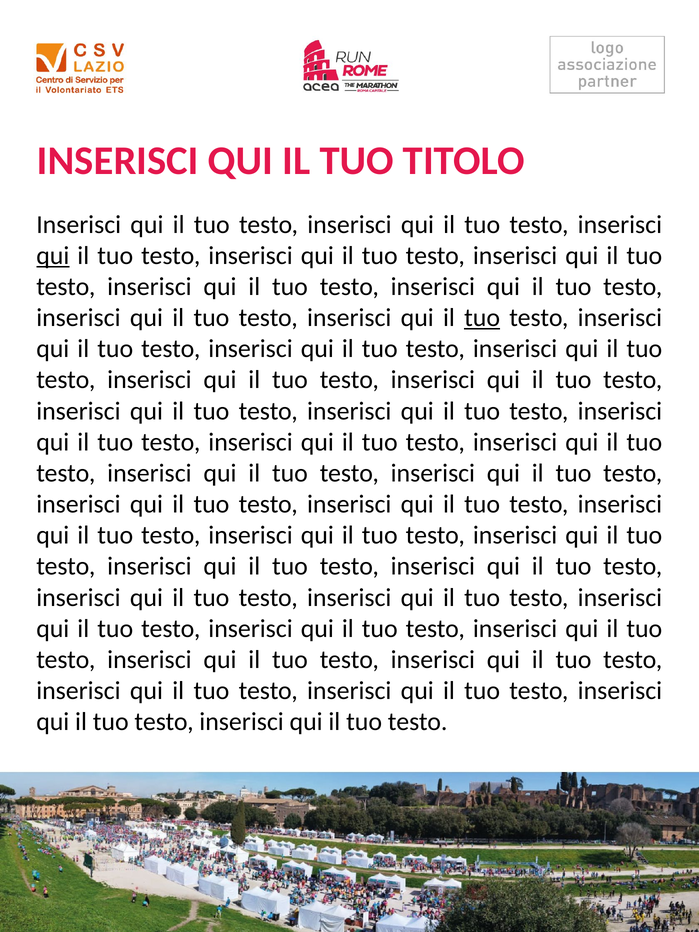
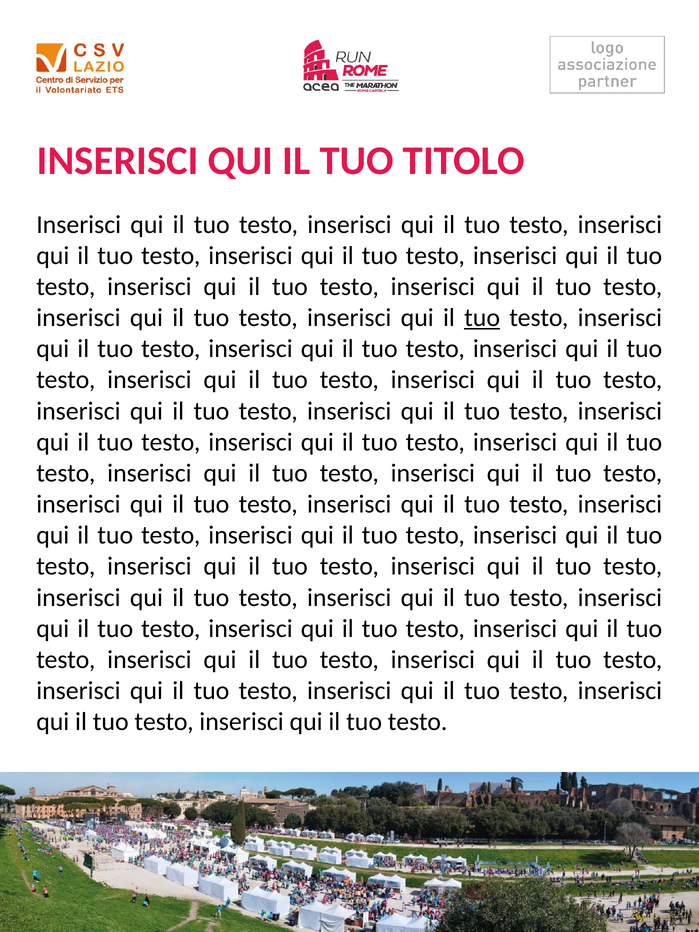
qui at (53, 256) underline: present -> none
